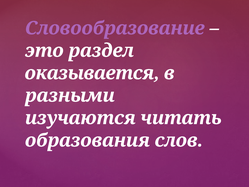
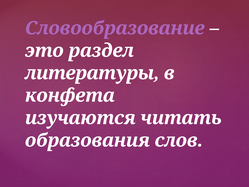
оказывается: оказывается -> литературы
разными: разными -> конфета
